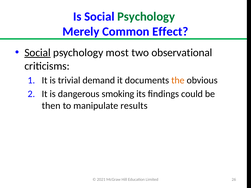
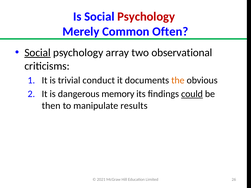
Psychology at (146, 17) colour: green -> red
Effect: Effect -> Often
most: most -> array
demand: demand -> conduct
smoking: smoking -> memory
could underline: none -> present
